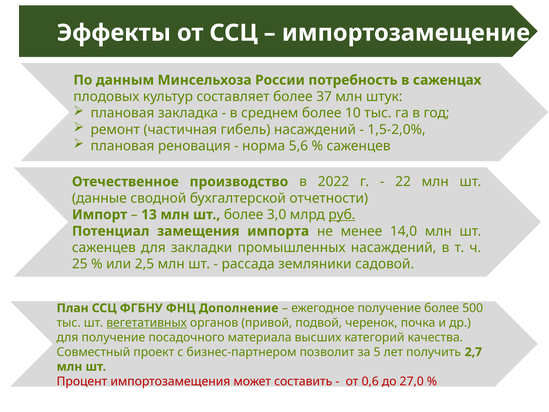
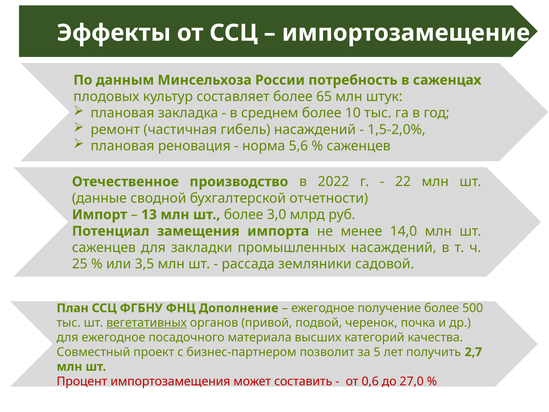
37: 37 -> 65
руб underline: present -> none
2,5: 2,5 -> 3,5
для получение: получение -> ежегодное
